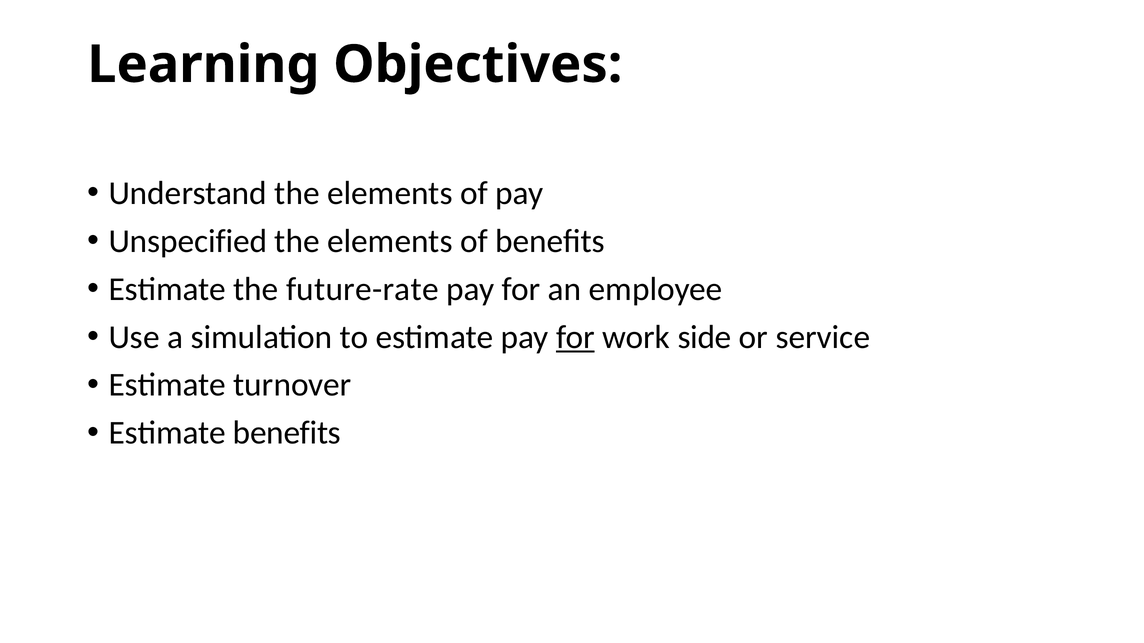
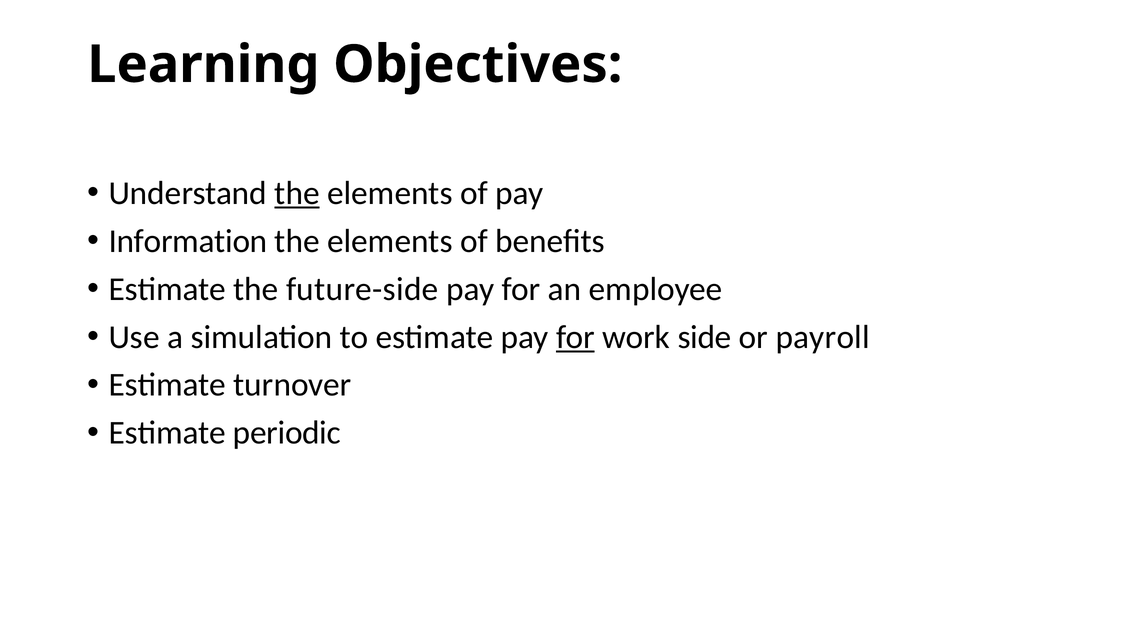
the at (297, 193) underline: none -> present
Unspecified: Unspecified -> Information
future-rate: future-rate -> future-side
service: service -> payroll
Estimate benefits: benefits -> periodic
